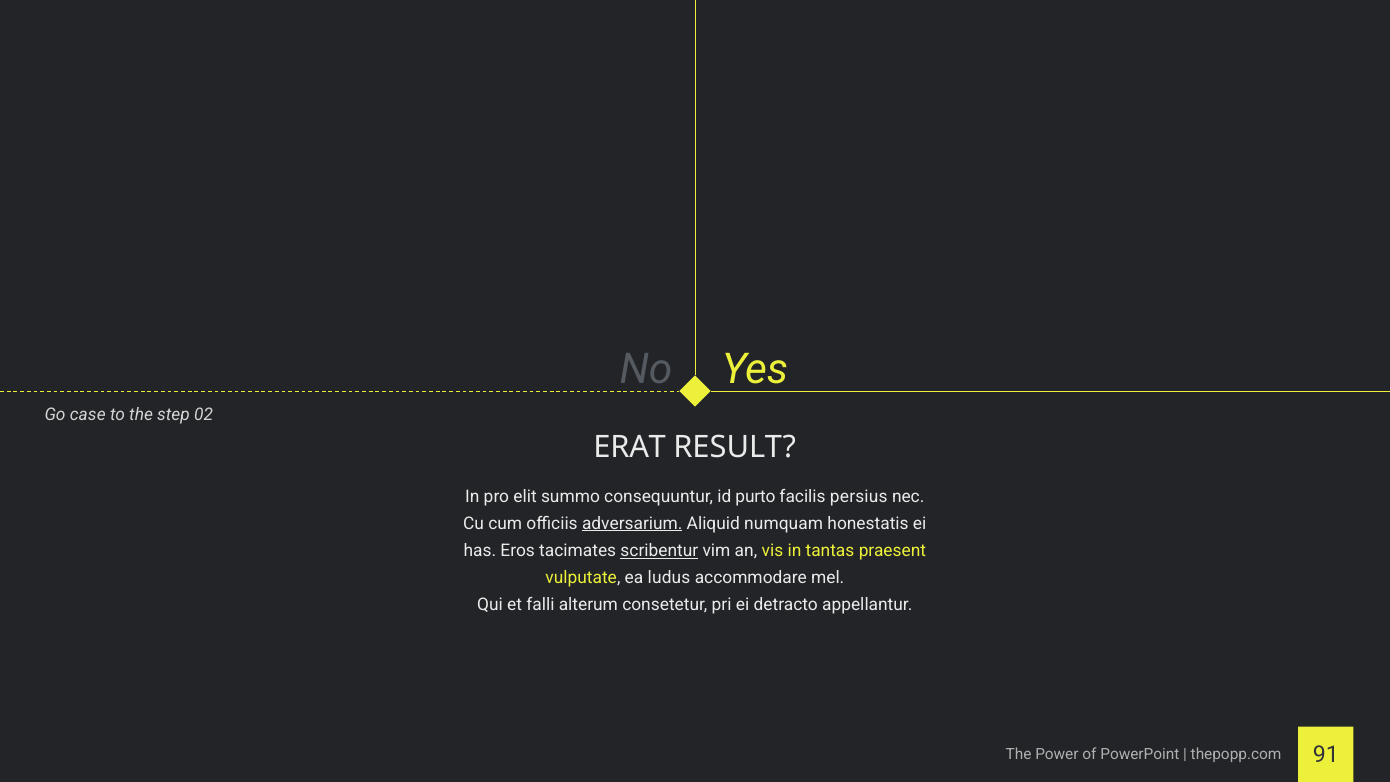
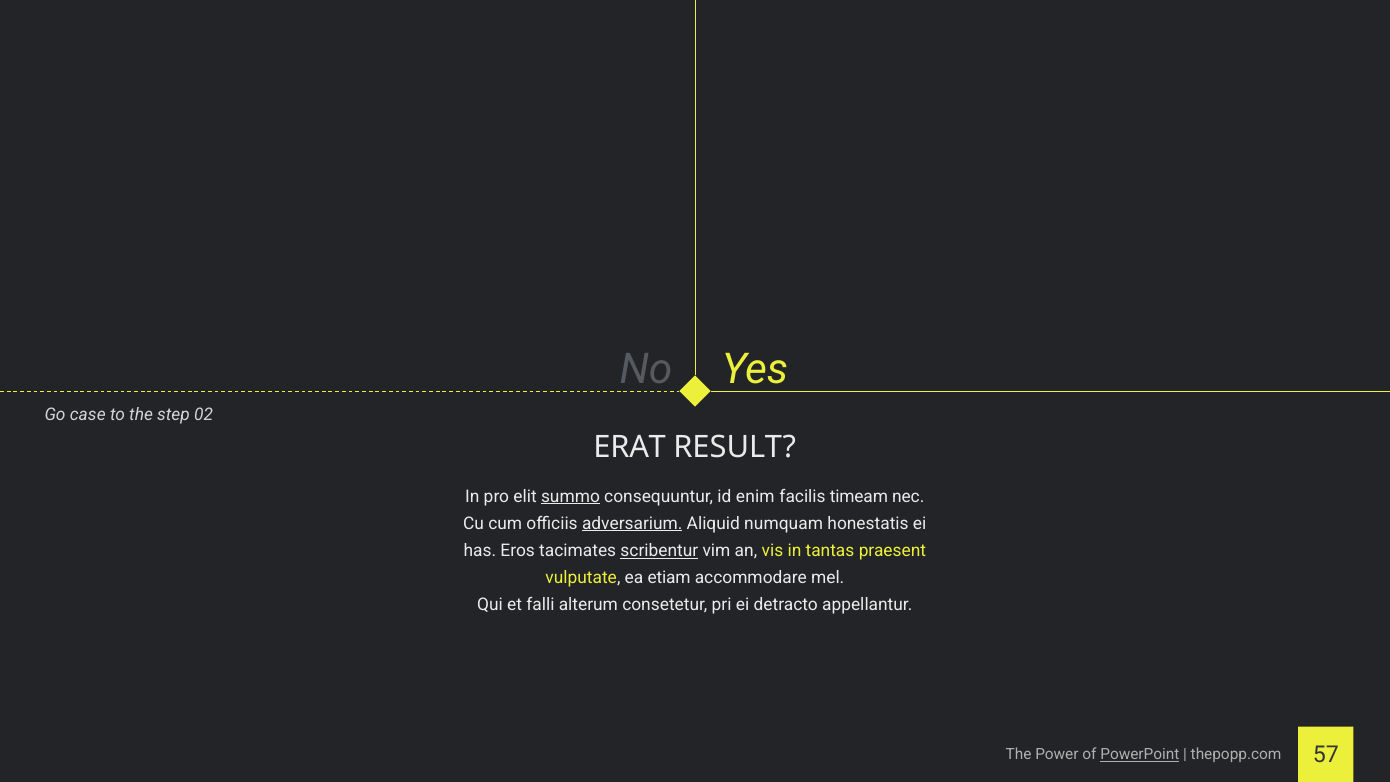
summo underline: none -> present
purto: purto -> enim
persius: persius -> timeam
ludus: ludus -> etiam
PowerPoint underline: none -> present
91: 91 -> 57
